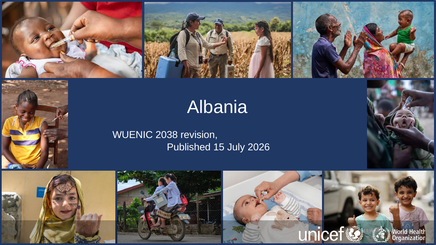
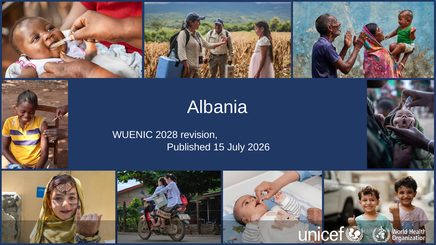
2038: 2038 -> 2028
